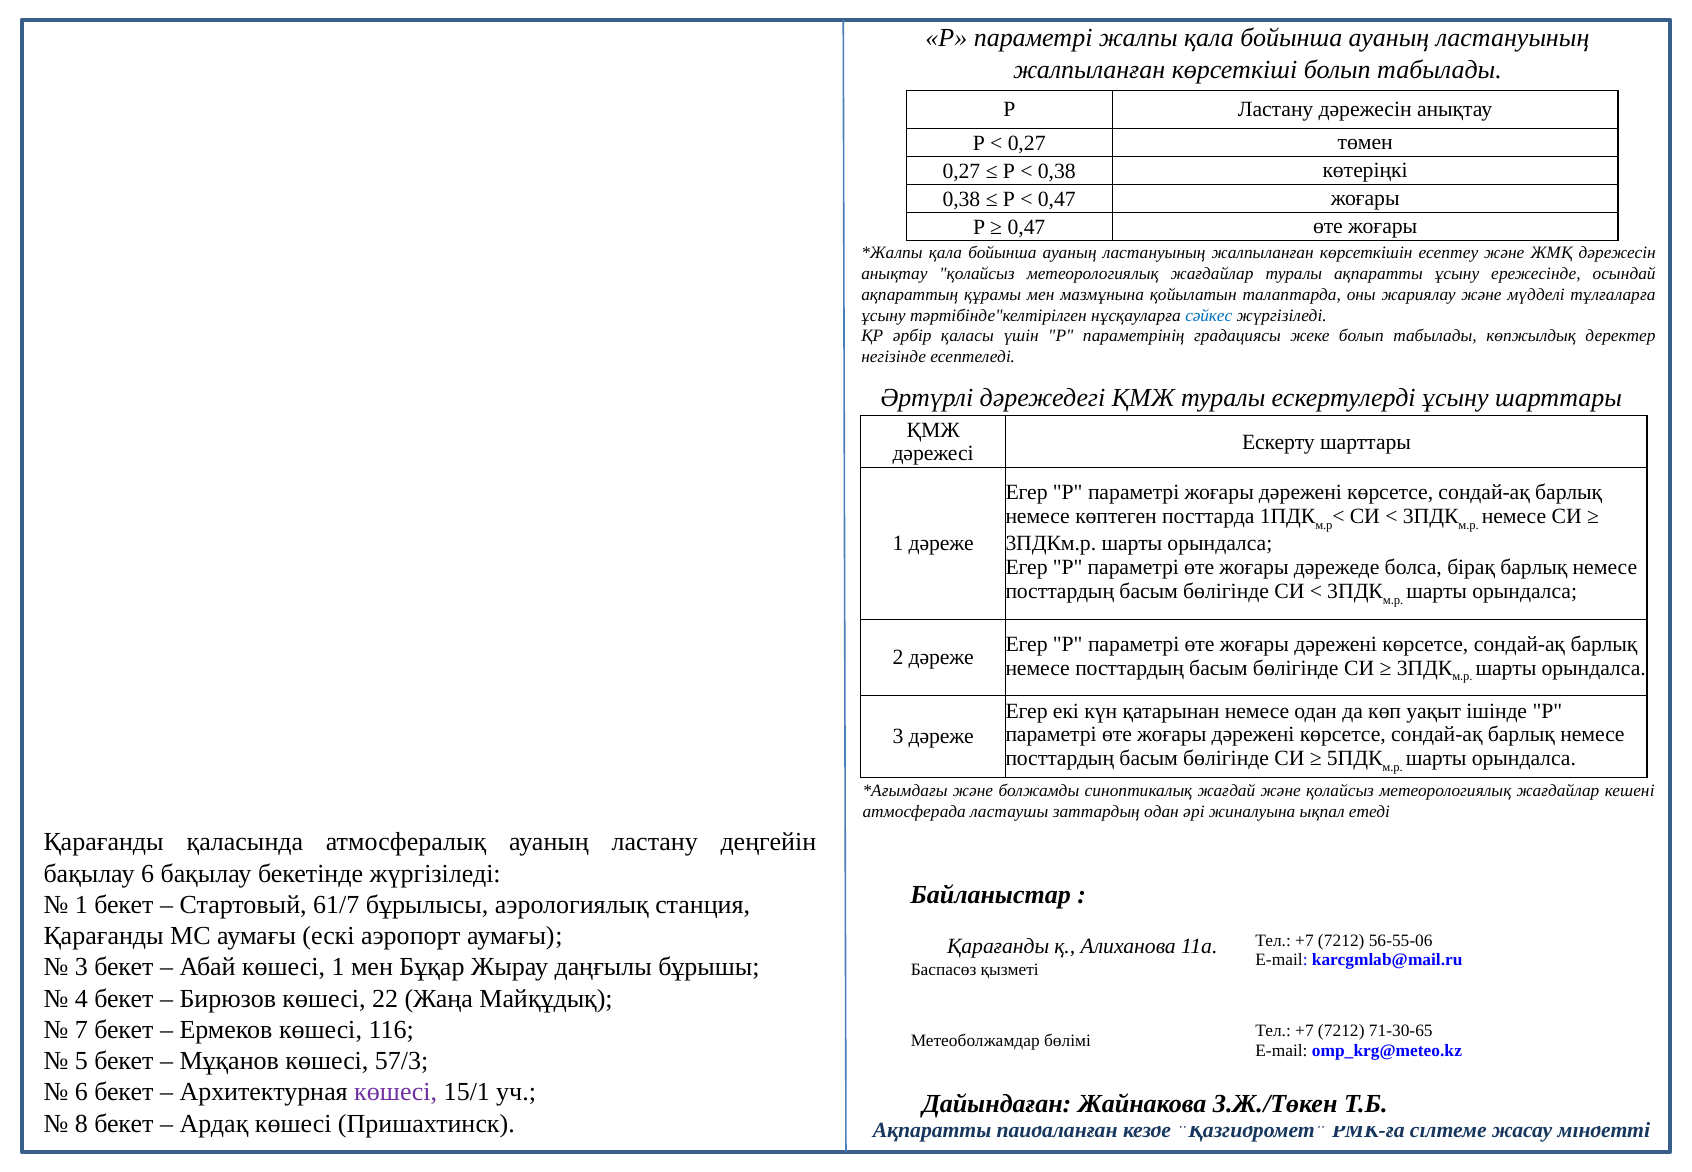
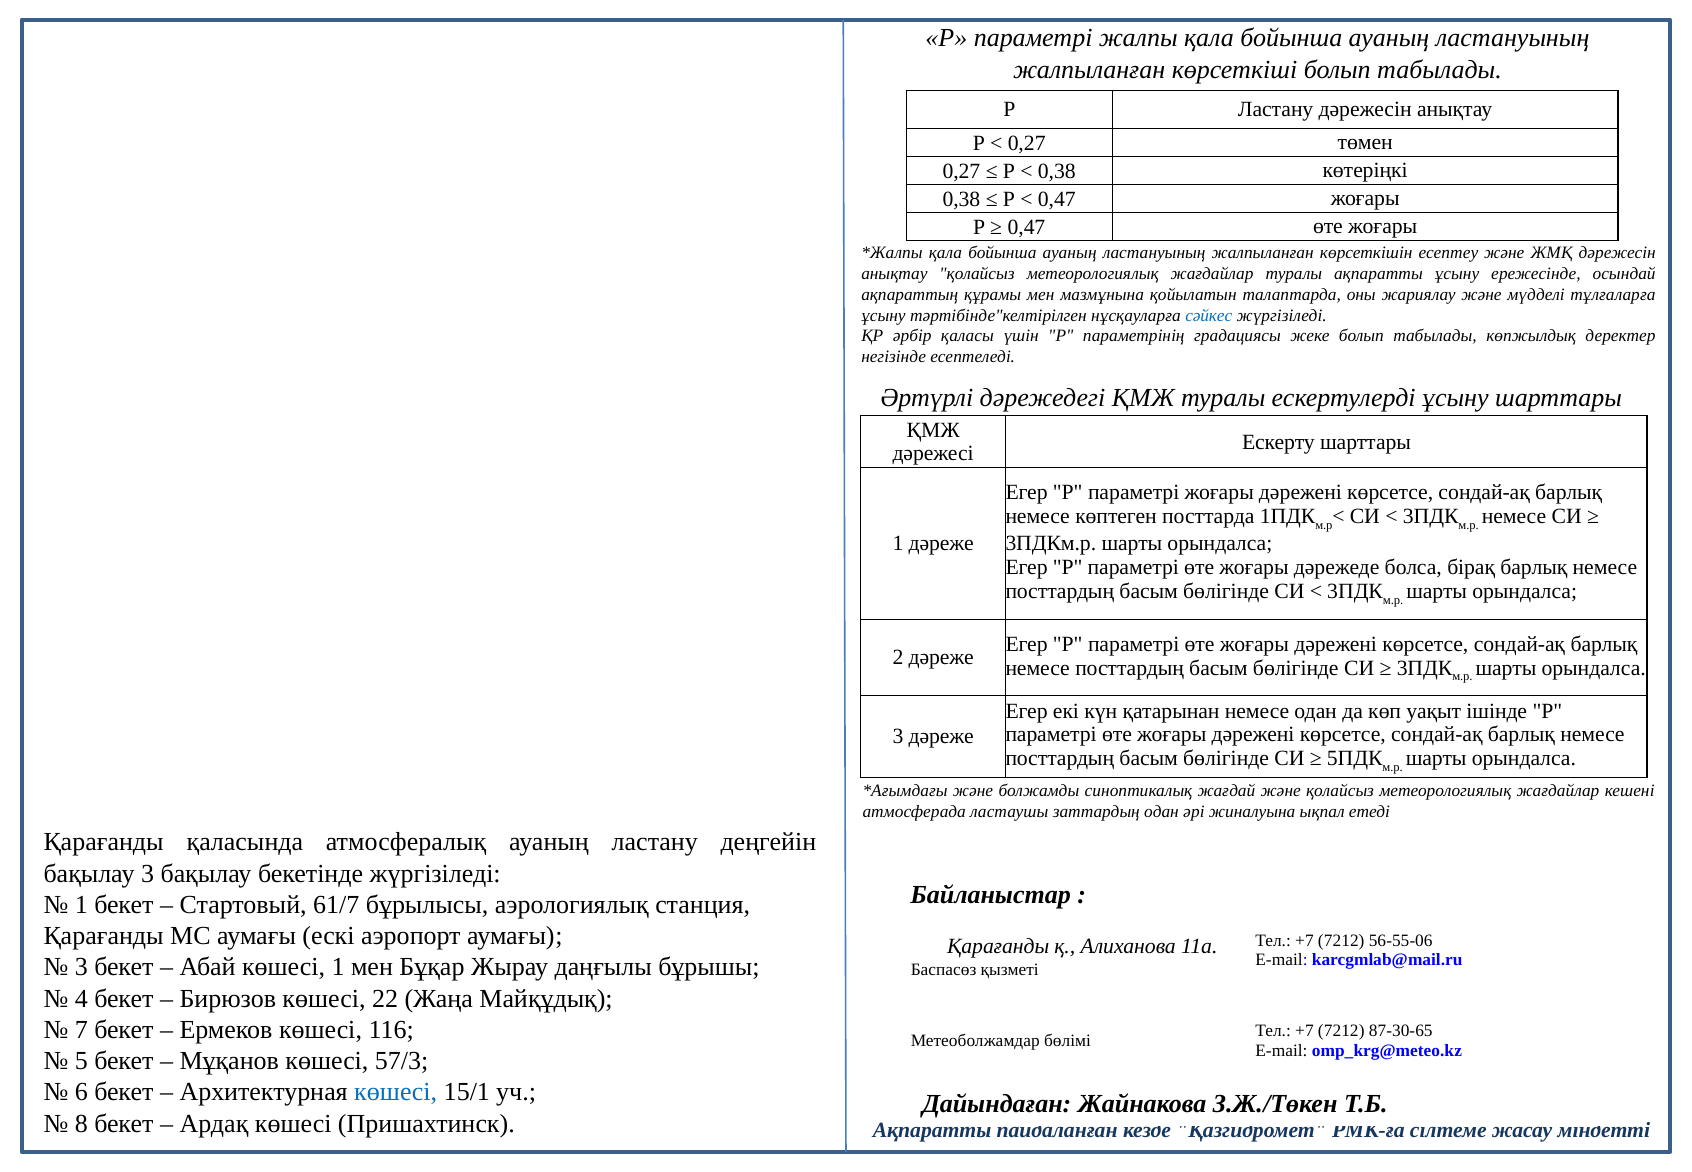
бақылау 6: 6 -> 3
71-30-65: 71-30-65 -> 87-30-65
көшесі at (396, 1092) colour: purple -> blue
